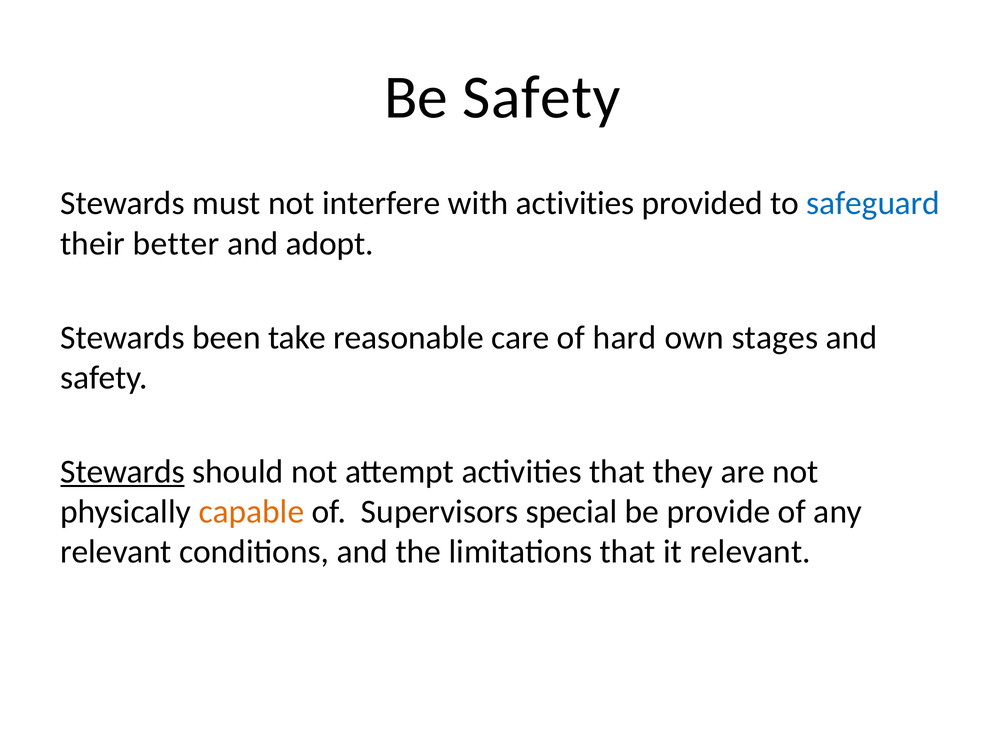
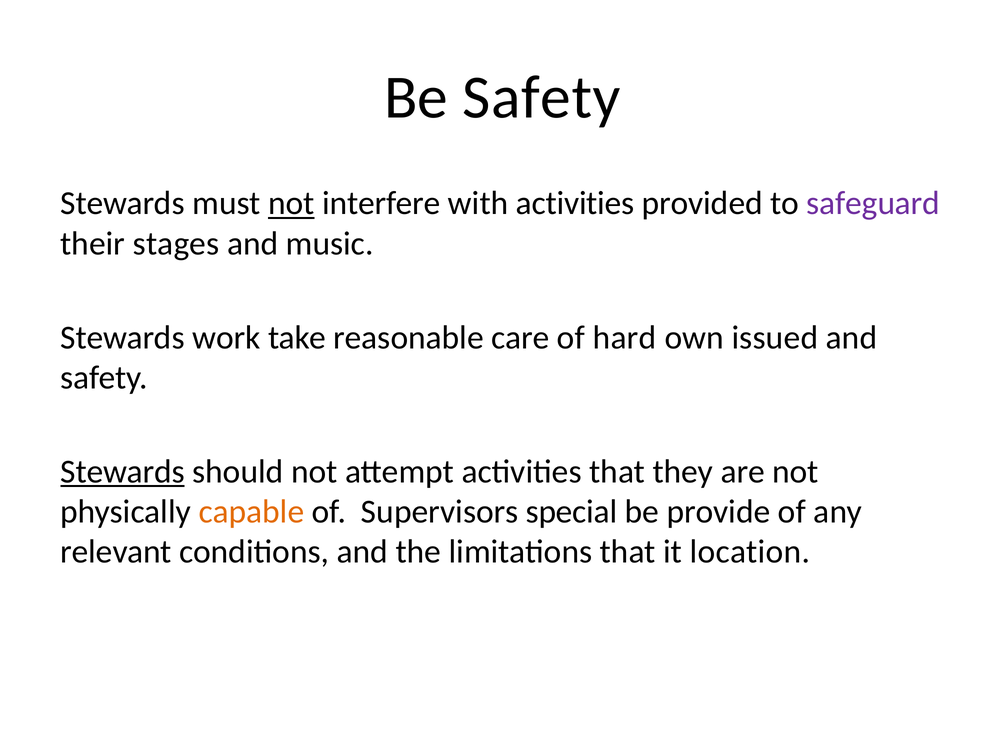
not at (291, 204) underline: none -> present
safeguard colour: blue -> purple
better: better -> stages
adopt: adopt -> music
been: been -> work
stages: stages -> issued
it relevant: relevant -> location
